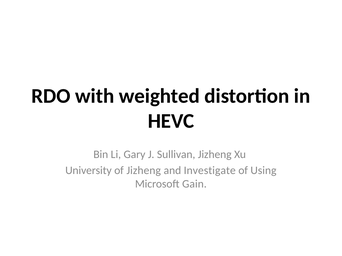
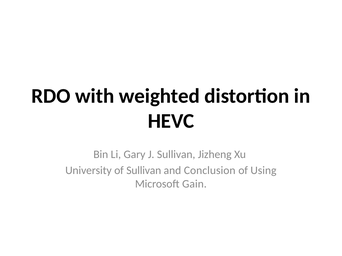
of Jizheng: Jizheng -> Sullivan
Investigate: Investigate -> Conclusion
